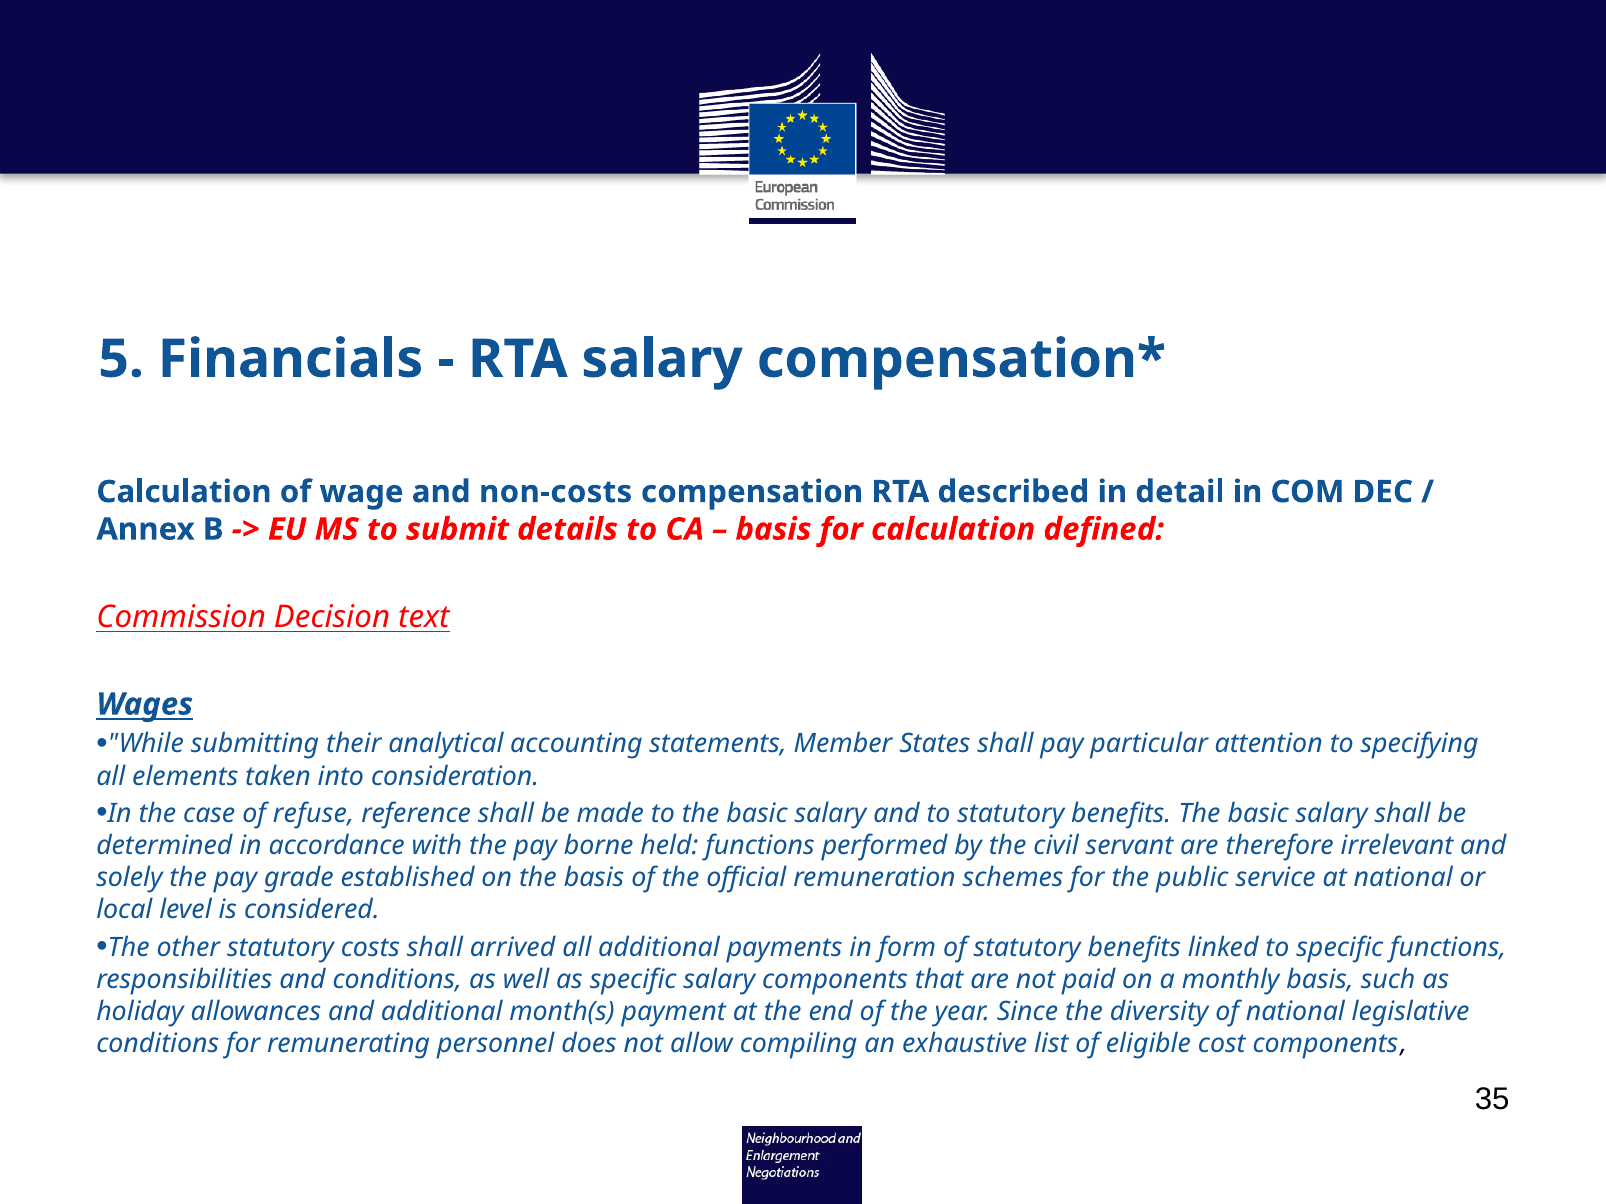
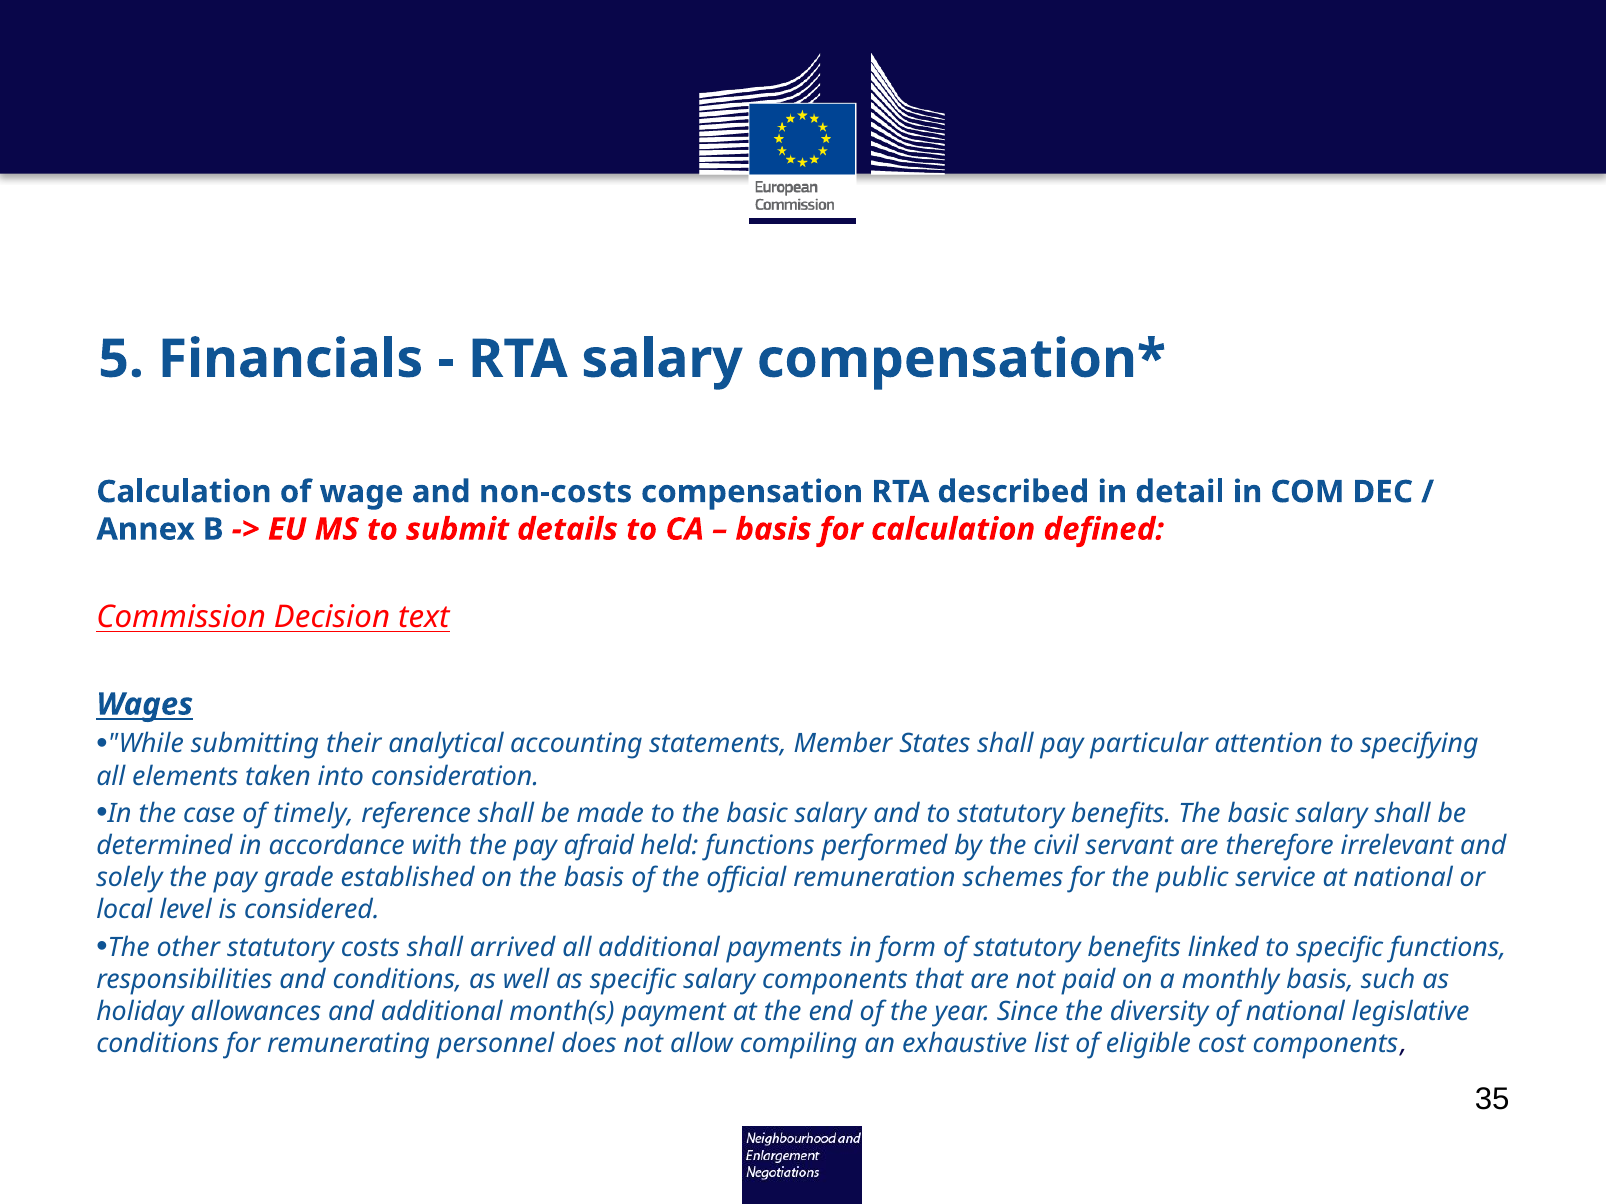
refuse: refuse -> timely
borne: borne -> afraid
